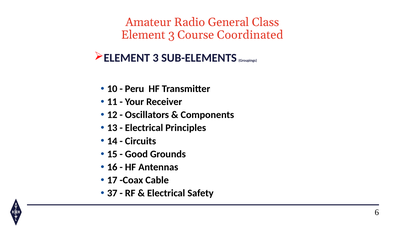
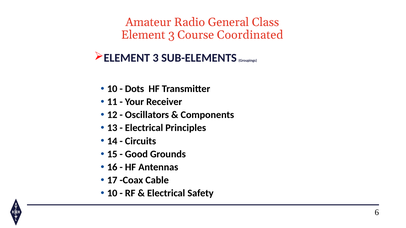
Peru: Peru -> Dots
37 at (112, 194): 37 -> 10
